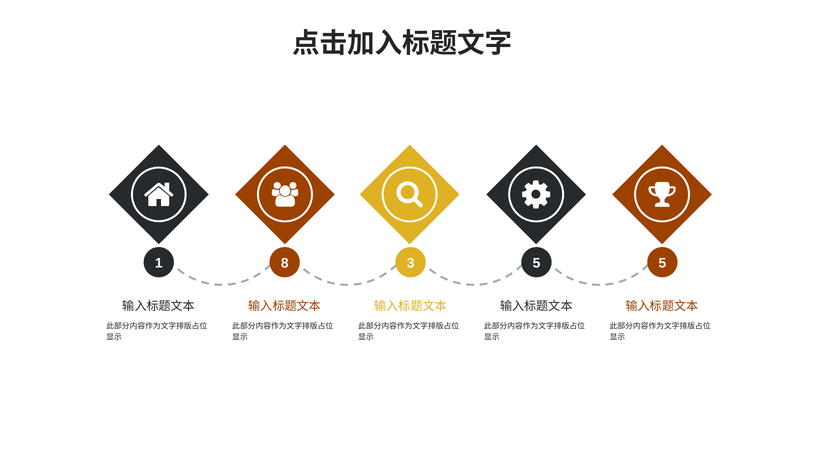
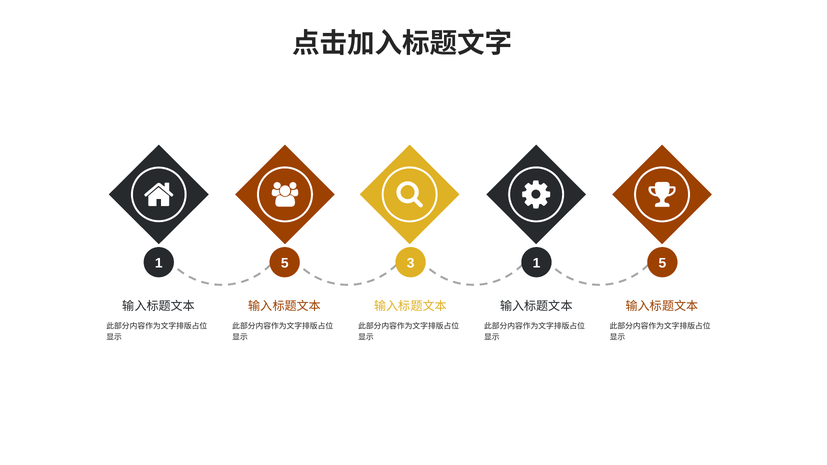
8 at (285, 263): 8 -> 5
3 5: 5 -> 1
